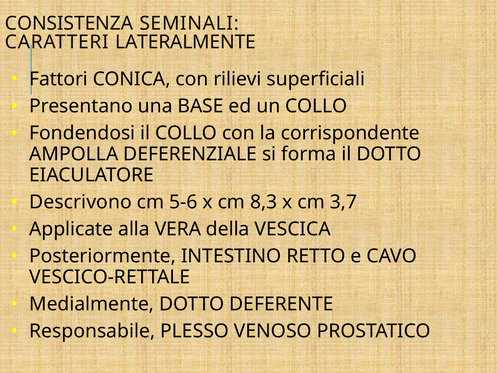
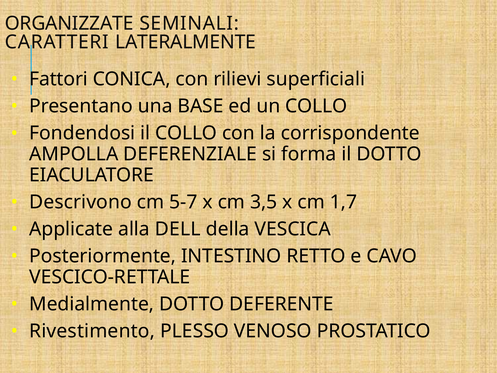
CONSISTENZA: CONSISTENZA -> ORGANIZZATE
5-6: 5-6 -> 5-7
8,3: 8,3 -> 3,5
3,7: 3,7 -> 1,7
VERA: VERA -> DELL
Responsabile: Responsabile -> Rivestimento
